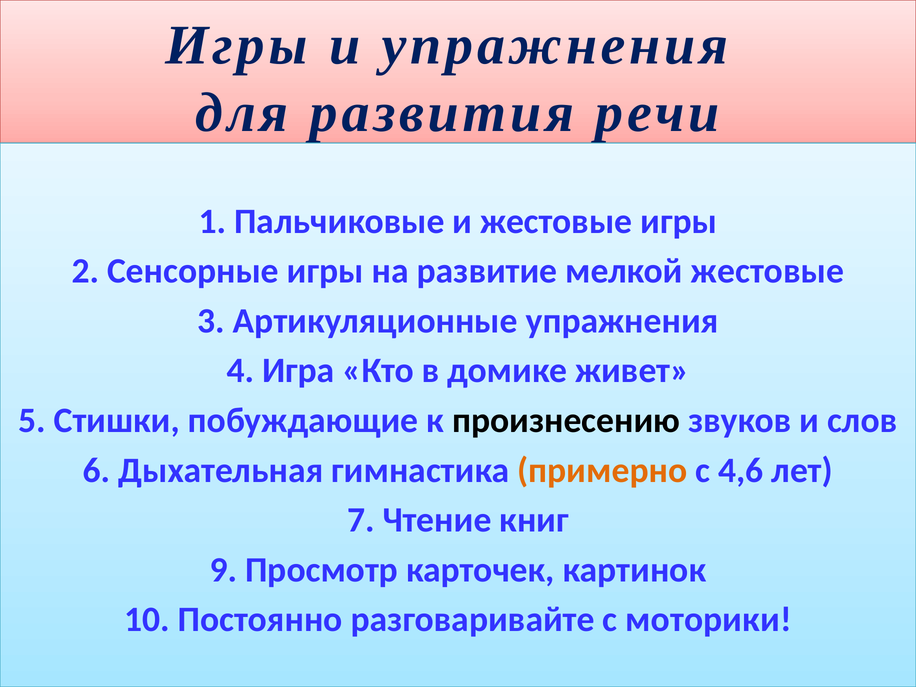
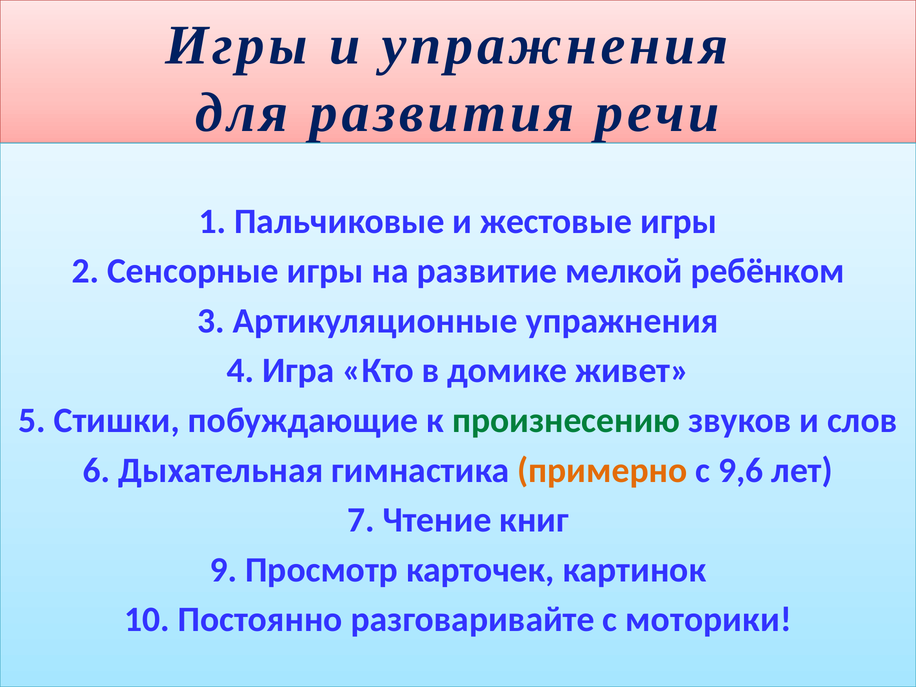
мелкой жестовые: жестовые -> ребёнком
произнесению colour: black -> green
4,6: 4,6 -> 9,6
